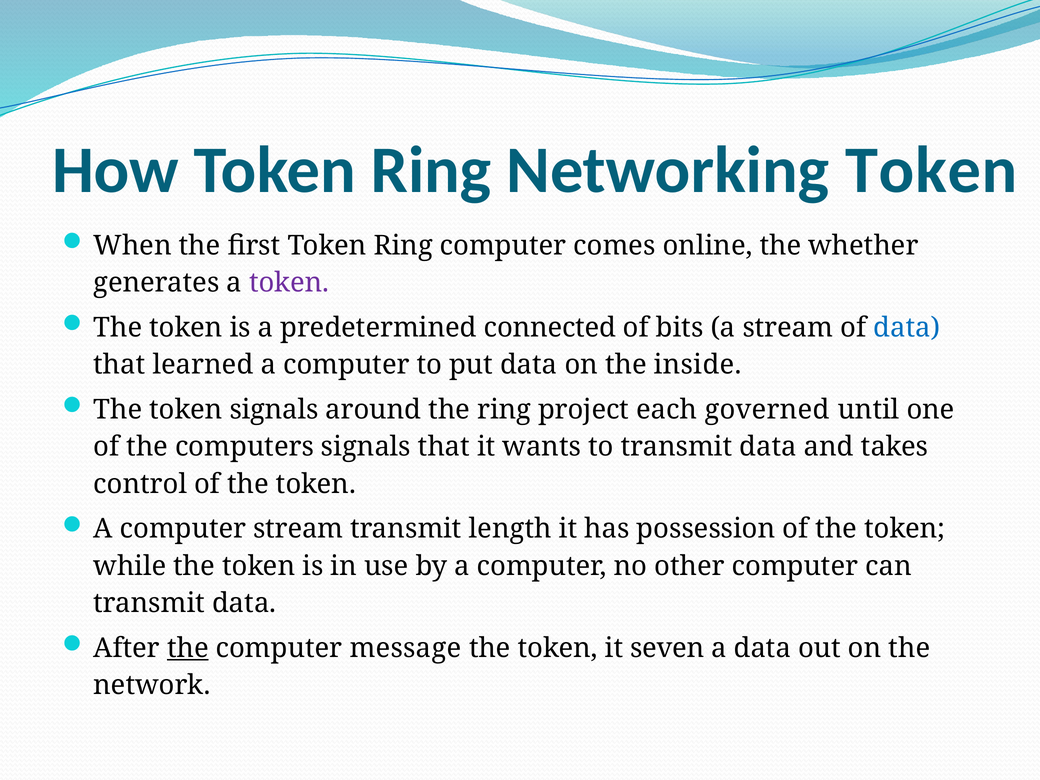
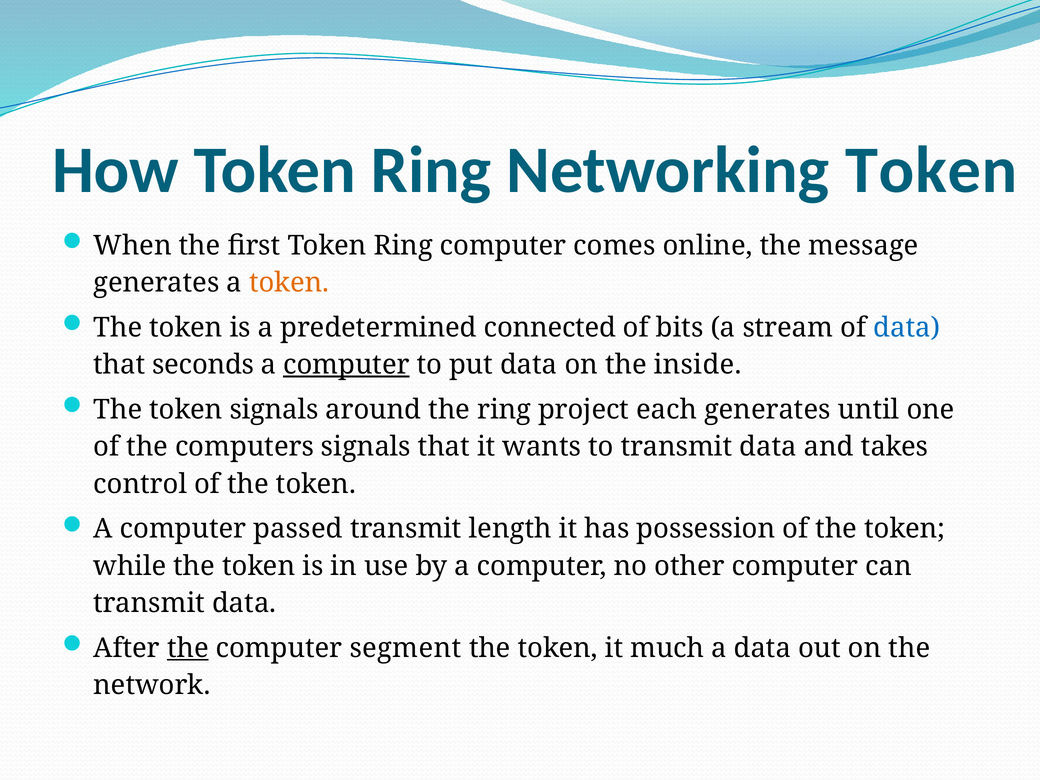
whether: whether -> message
token at (289, 283) colour: purple -> orange
learned: learned -> seconds
computer at (346, 365) underline: none -> present
each governed: governed -> generates
computer stream: stream -> passed
message: message -> segment
seven: seven -> much
